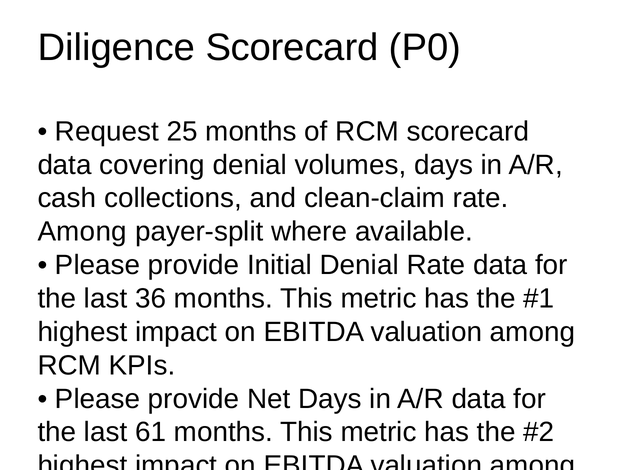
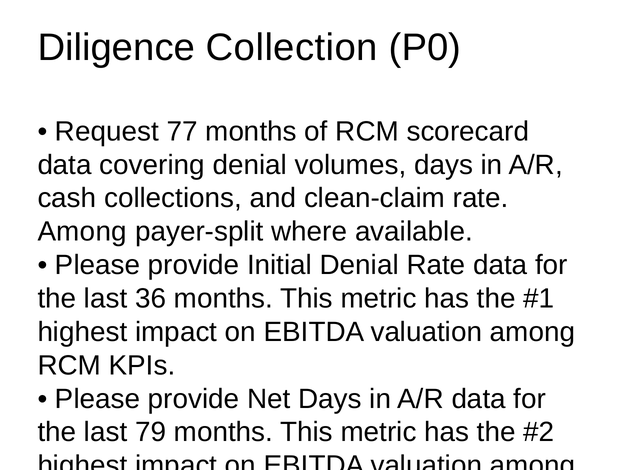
Diligence Scorecard: Scorecard -> Collection
25: 25 -> 77
61: 61 -> 79
